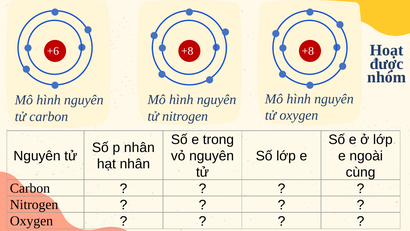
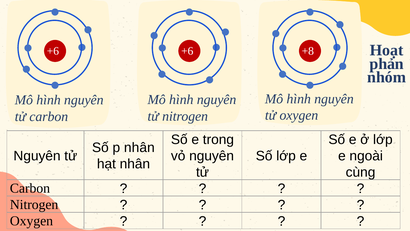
+6 +8: +8 -> +6
được: được -> phản
